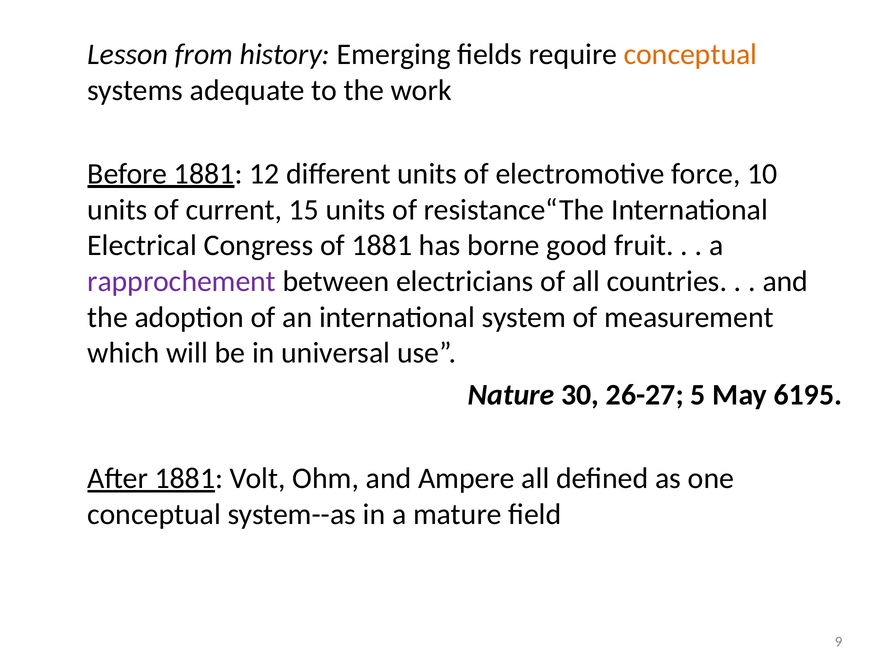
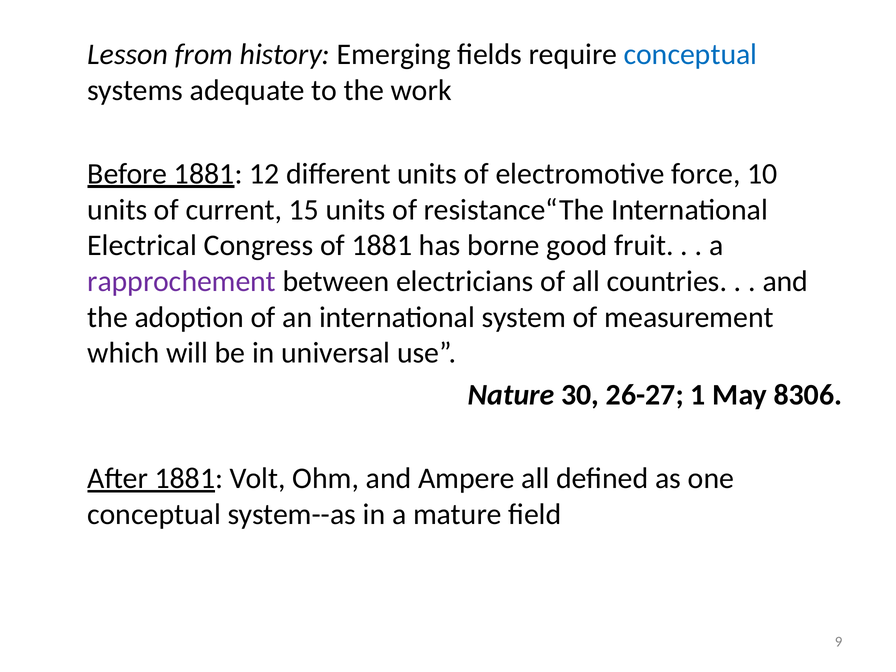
conceptual at (690, 54) colour: orange -> blue
5: 5 -> 1
6195: 6195 -> 8306
